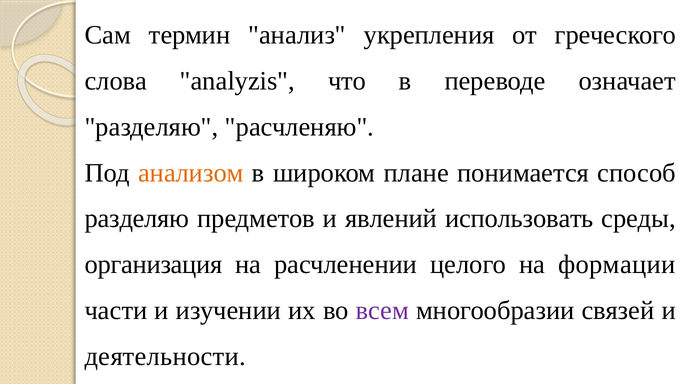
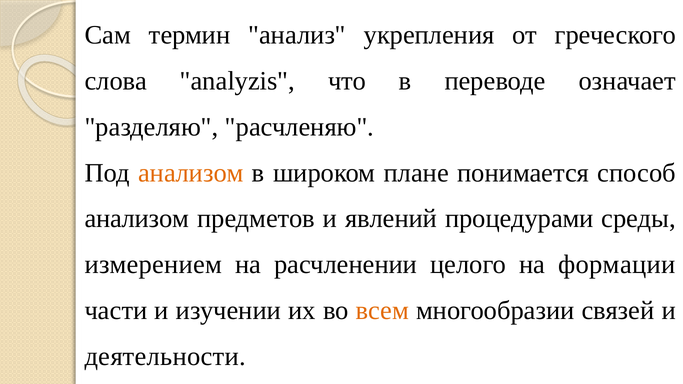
разделяю at (137, 219): разделяю -> анализом
использовать: использовать -> процедурами
организация: организация -> измерением
всем colour: purple -> orange
